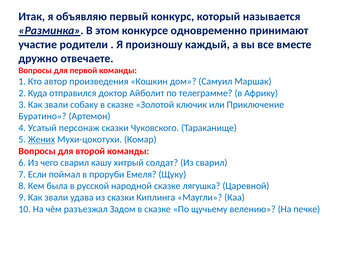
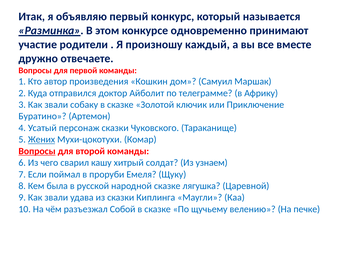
Вопросы at (37, 151) underline: none -> present
Из сварил: сварил -> узнаем
Задом: Задом -> Собой
